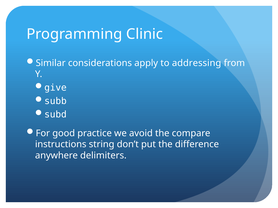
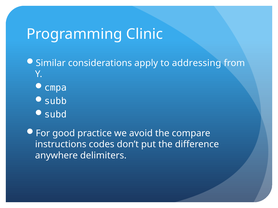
give: give -> cmpa
string: string -> codes
